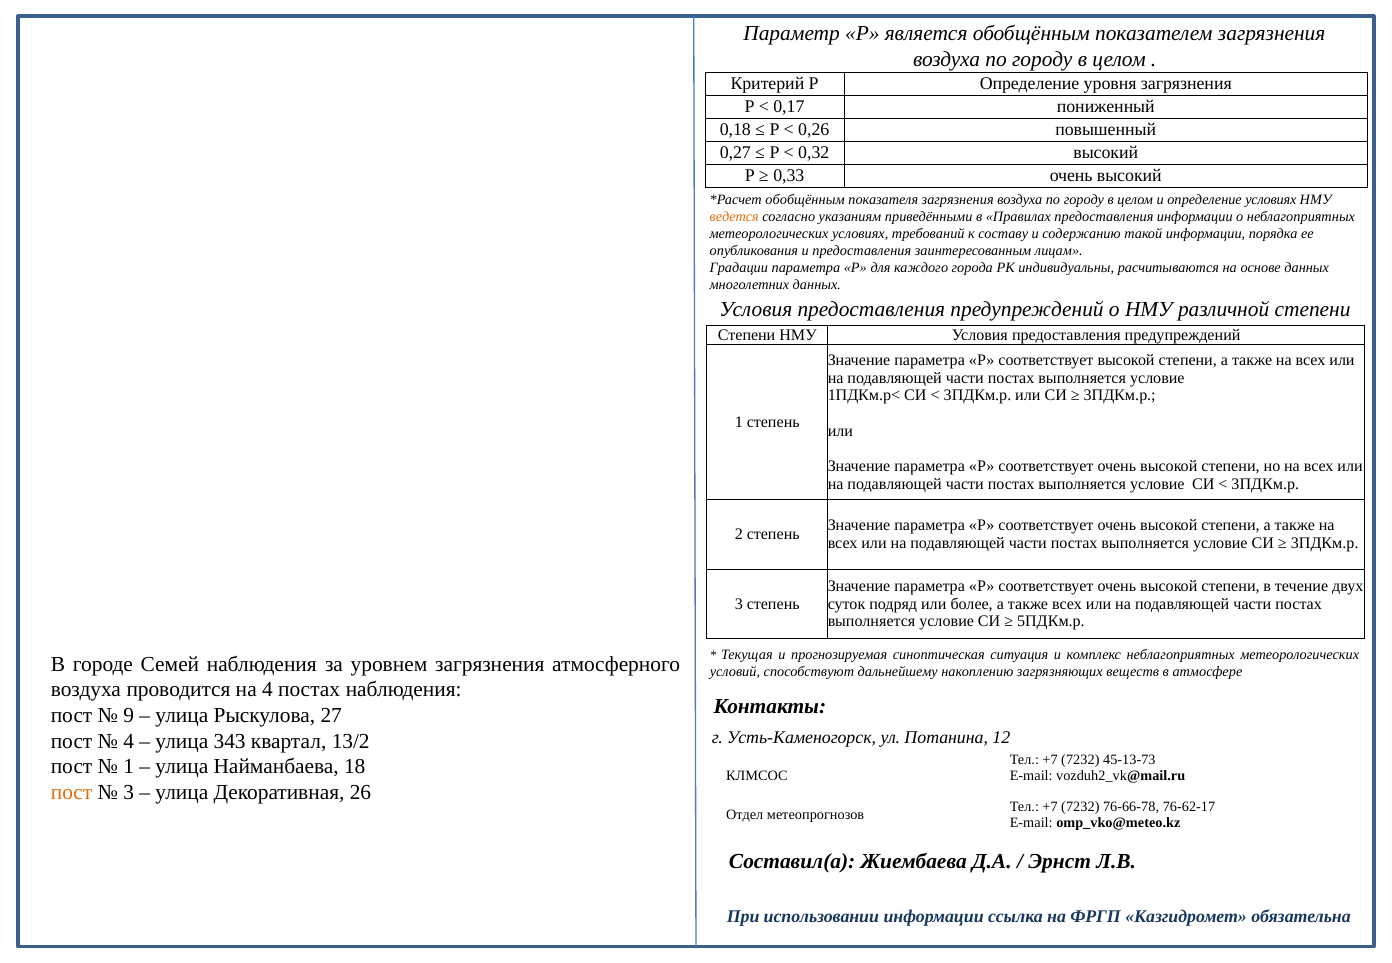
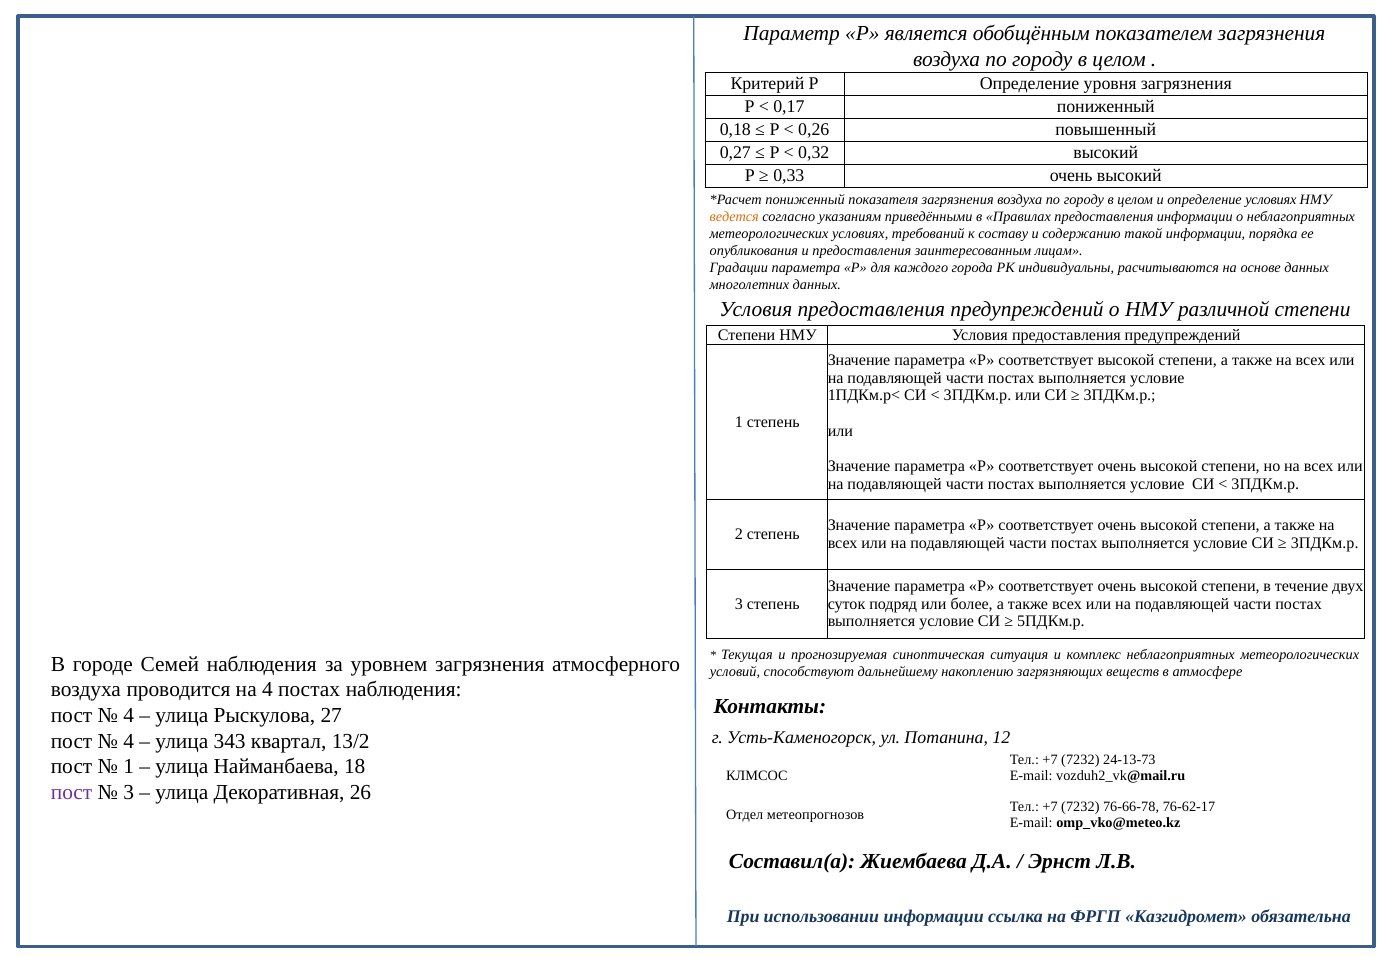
обобщённым at (805, 200): обобщённым -> пониженный
9 at (129, 716): 9 -> 4
45-13-73: 45-13-73 -> 24-13-73
пост at (72, 793) colour: orange -> purple
